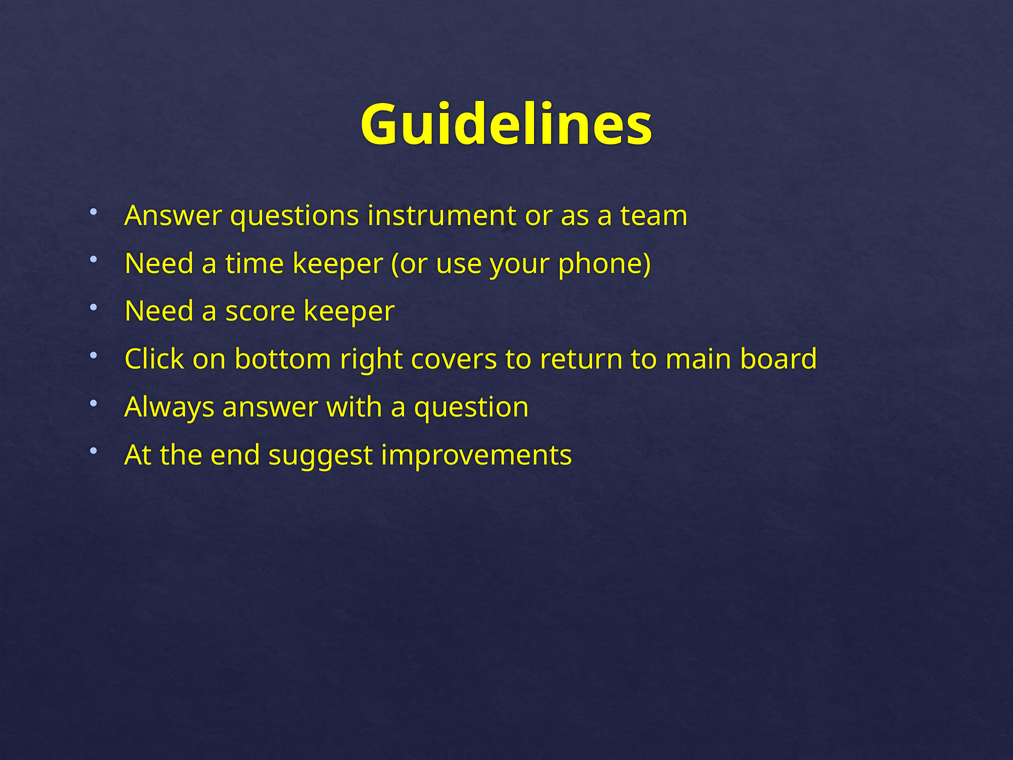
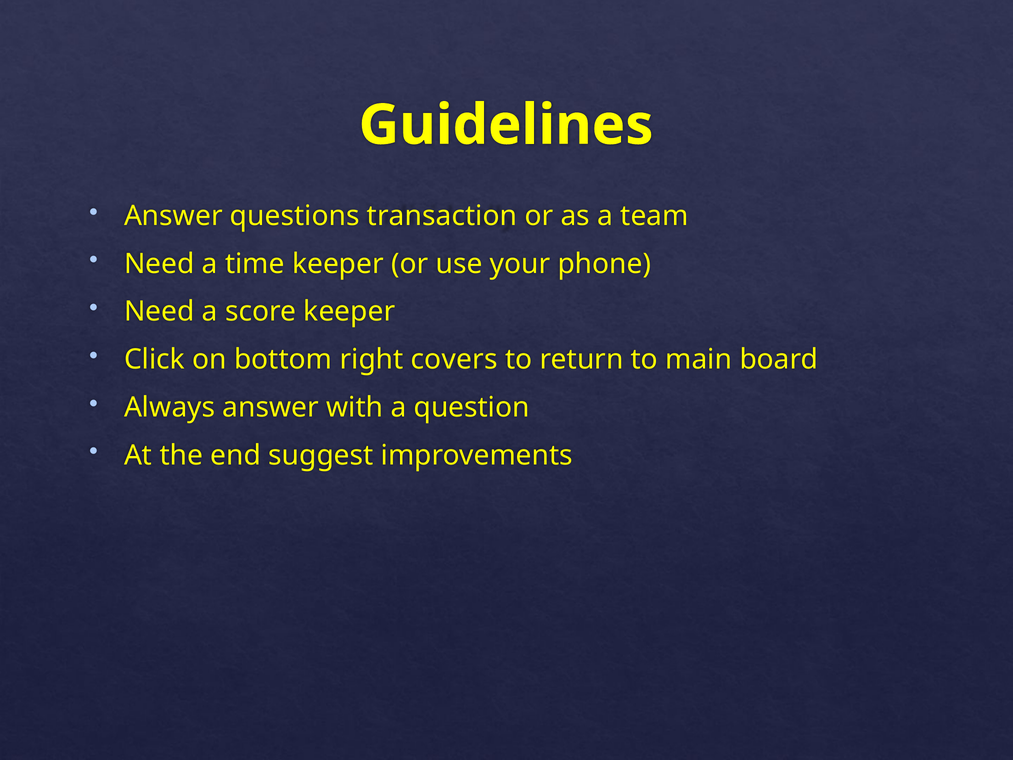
instrument: instrument -> transaction
